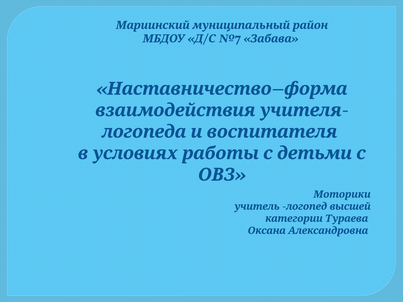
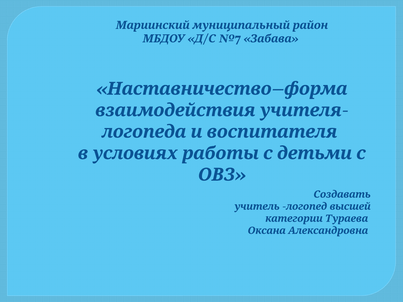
Моторики: Моторики -> Создавать
